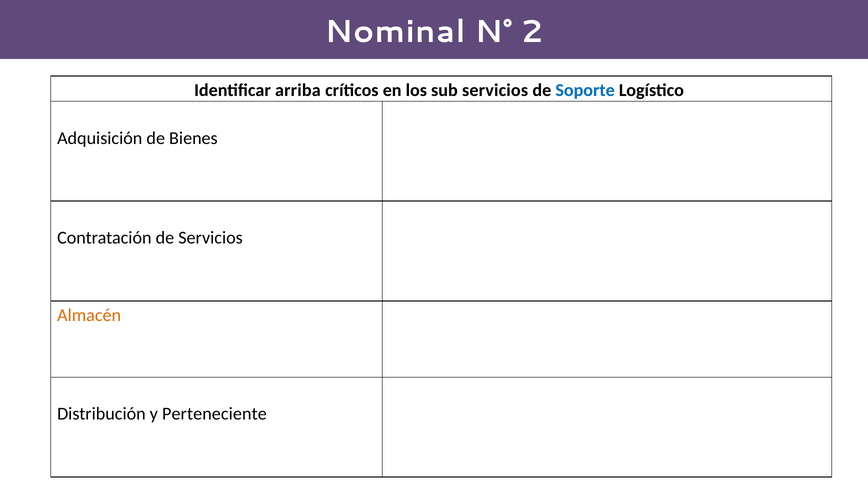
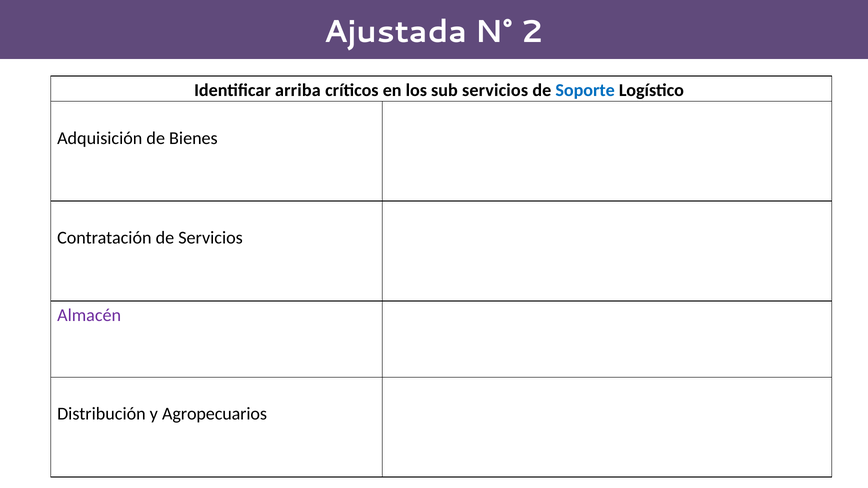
Nominal: Nominal -> Ajustada
Almacén colour: orange -> purple
Perteneciente: Perteneciente -> Agropecuarios
